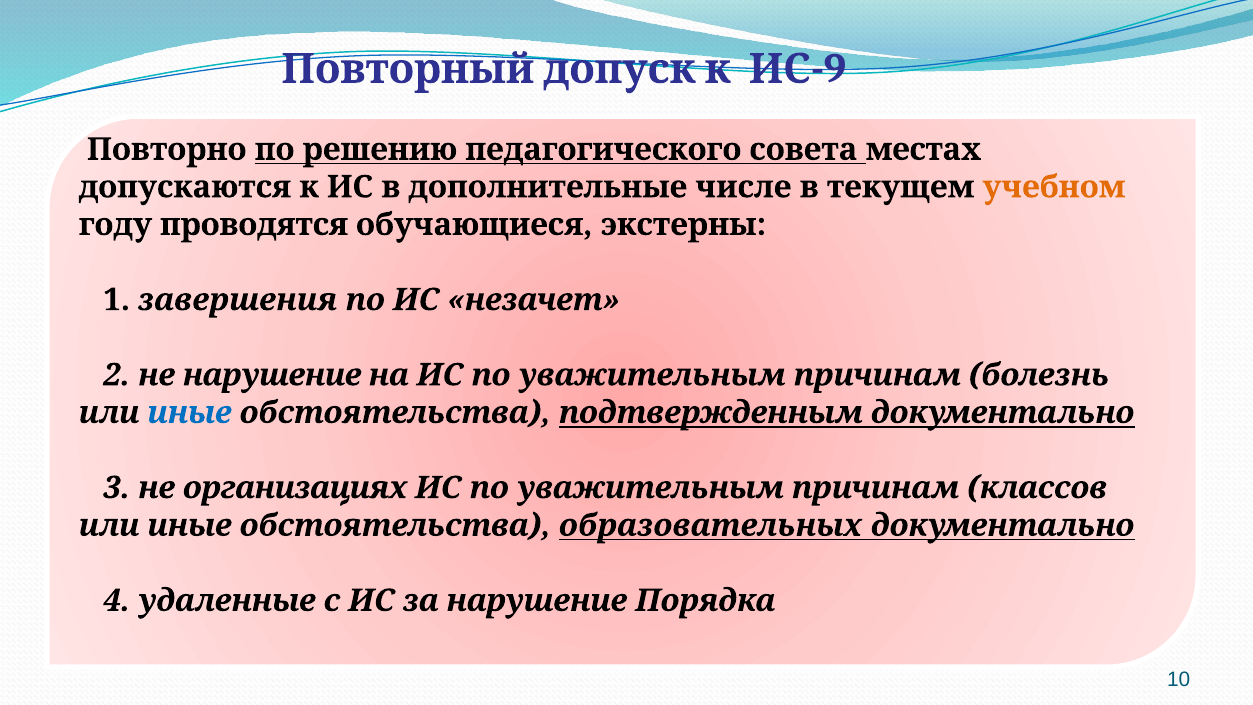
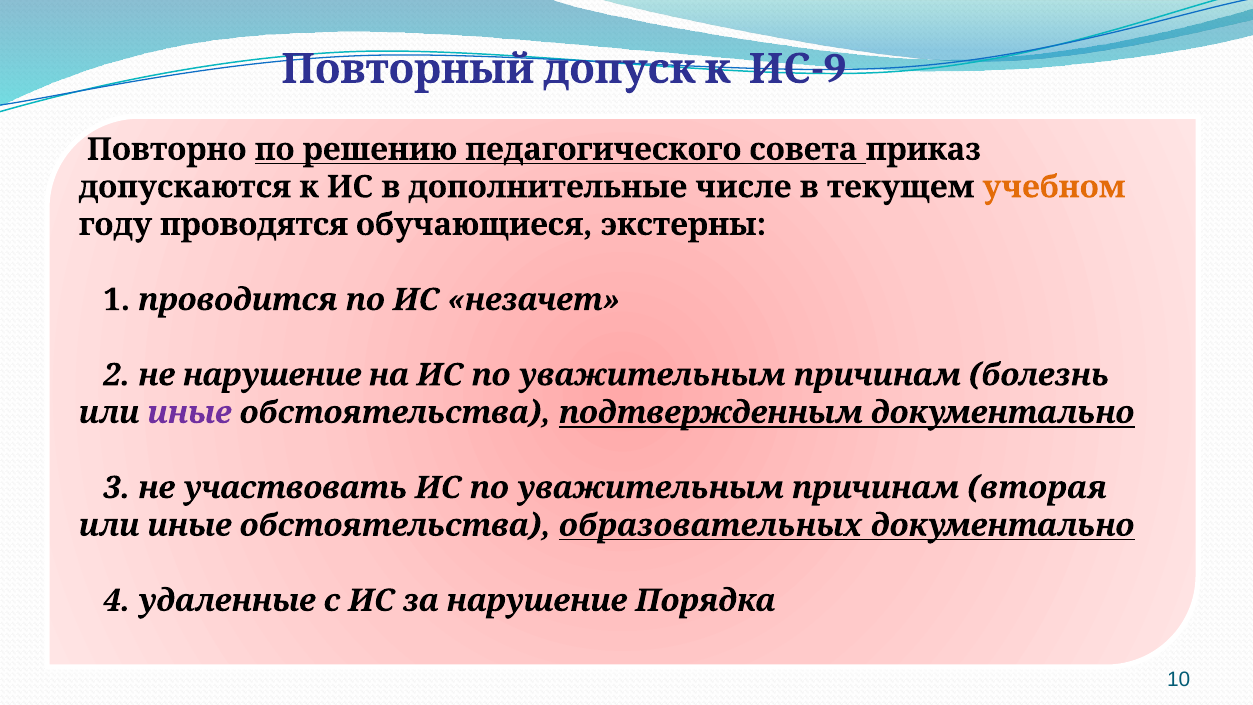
местах: местах -> приказ
завершения: завершения -> проводится
иные at (190, 413) colour: blue -> purple
организациях: организациях -> участвовать
классов: классов -> вторая
